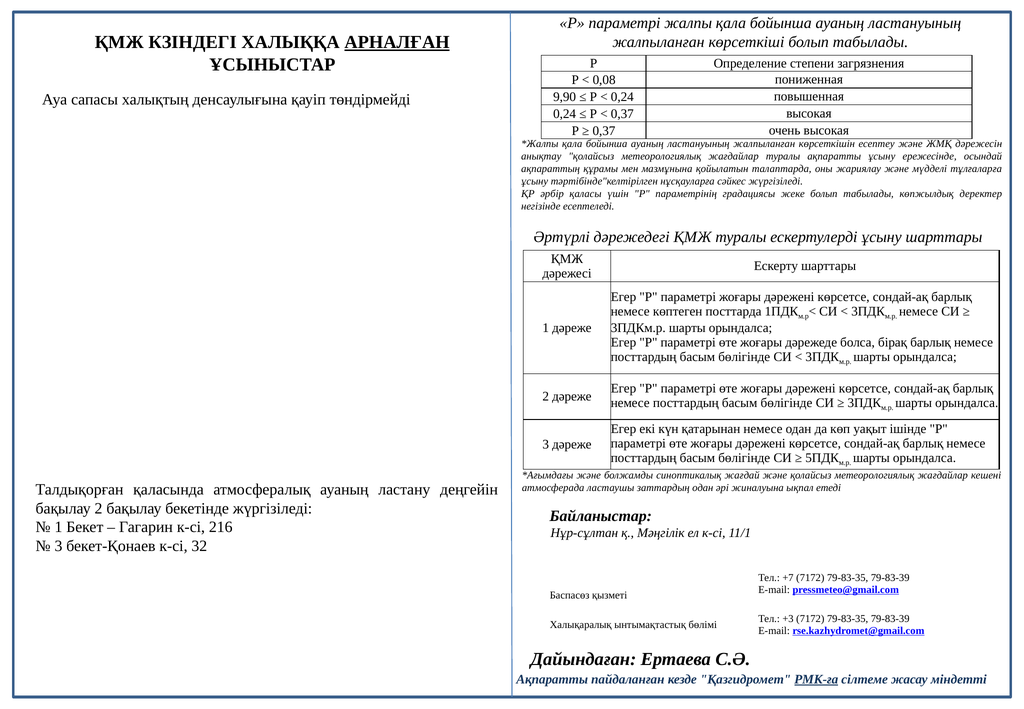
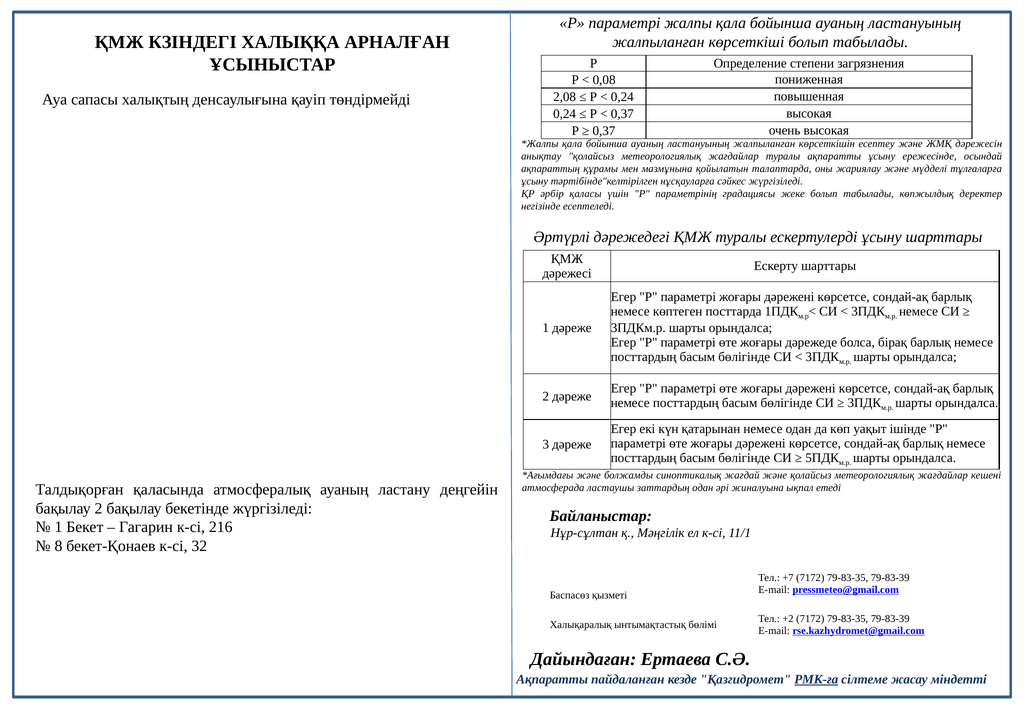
АРНАЛҒАН underline: present -> none
9,90: 9,90 -> 2,08
3 at (58, 546): 3 -> 8
+3: +3 -> +2
